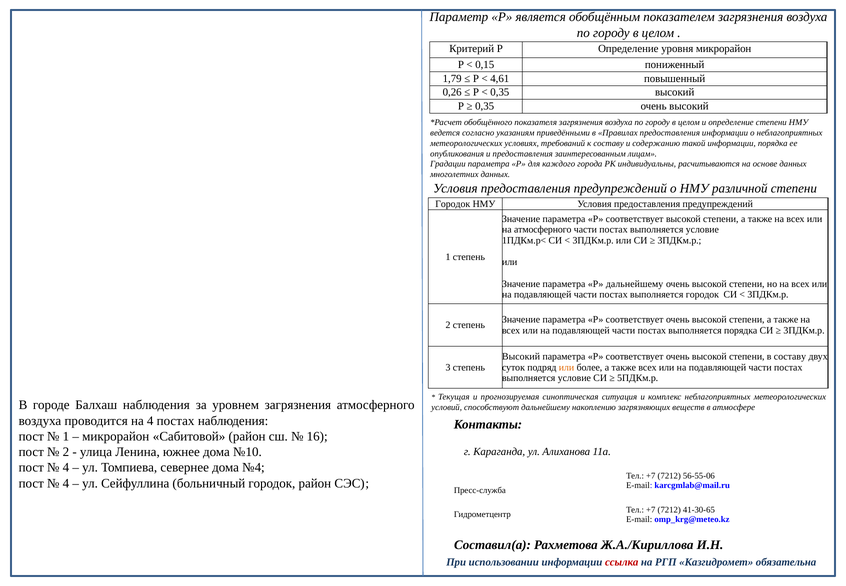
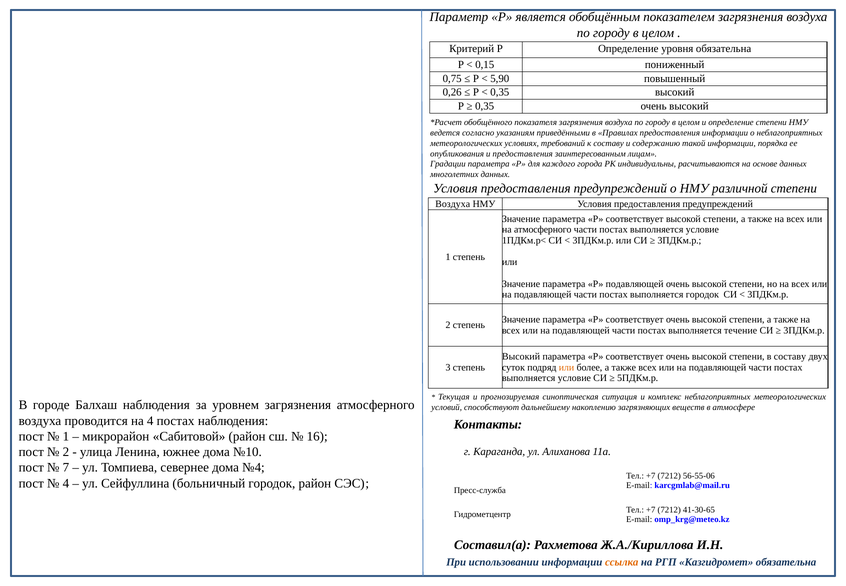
уровня микрорайон: микрорайон -> обязательна
1,79: 1,79 -> 0,75
4,61: 4,61 -> 5,90
Городок at (453, 204): Городок -> Воздуха
Р дальнейшему: дальнейшему -> подавляющей
выполняется порядка: порядка -> течение
4 at (66, 467): 4 -> 7
ссылка colour: red -> orange
